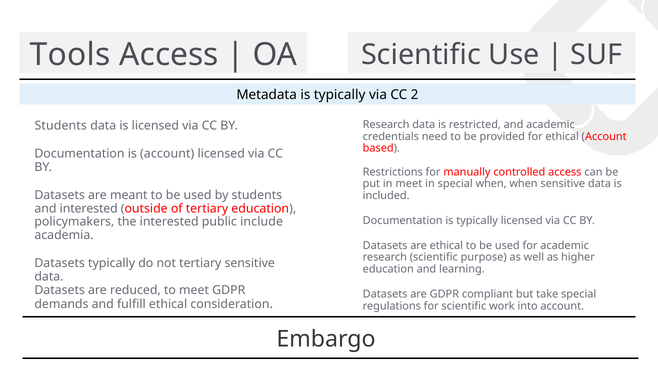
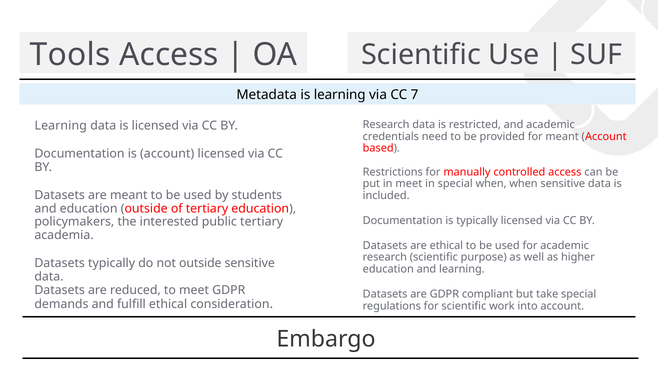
Metadata is typically: typically -> learning
2: 2 -> 7
Students at (61, 126): Students -> Learning
for ethical: ethical -> meant
and interested: interested -> education
public include: include -> tertiary
not tertiary: tertiary -> outside
